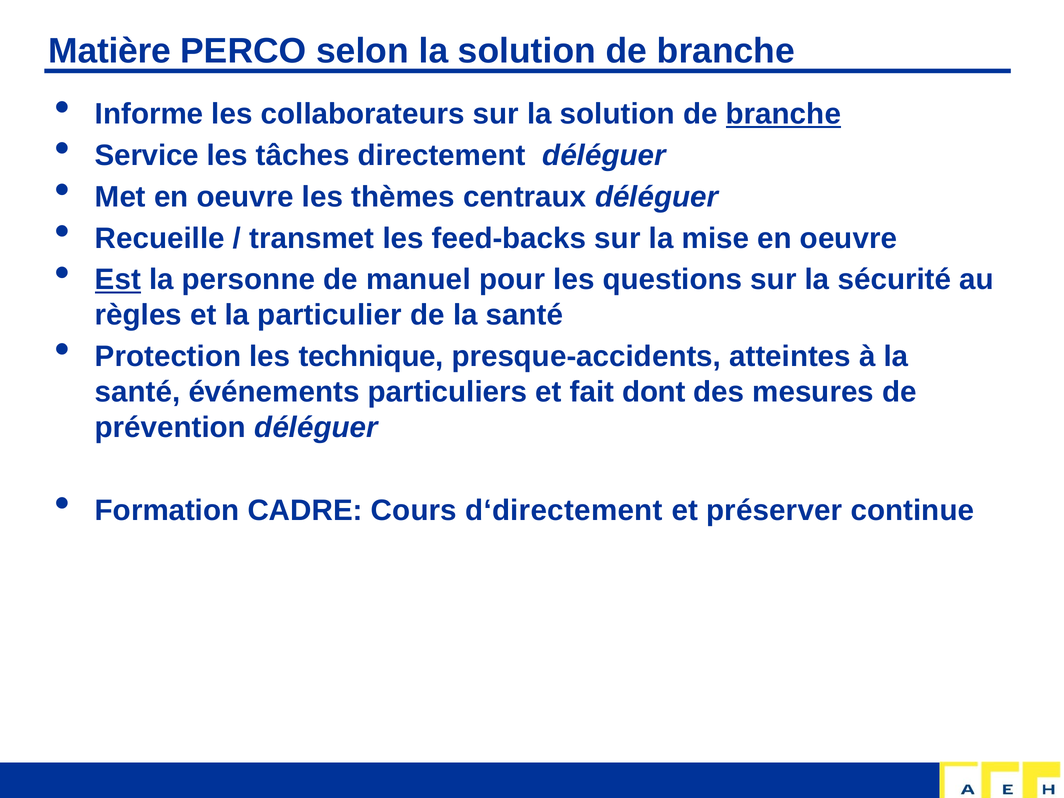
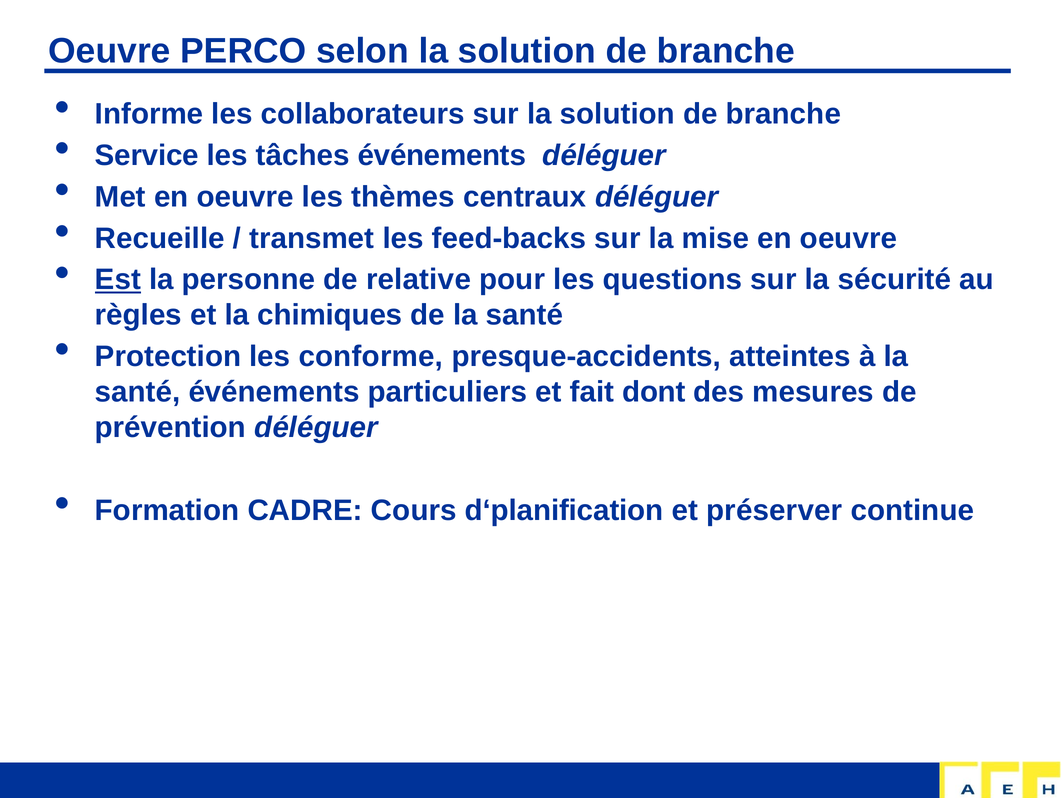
Matière at (110, 51): Matière -> Oeuvre
branche at (783, 114) underline: present -> none
tâches directement: directement -> événements
manuel: manuel -> relative
particulier: particulier -> chimiques
technique: technique -> conforme
d‘directement: d‘directement -> d‘planification
